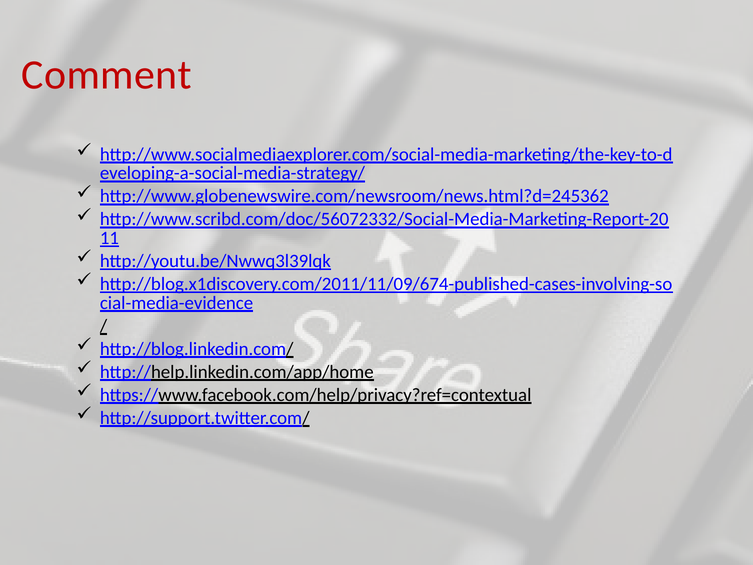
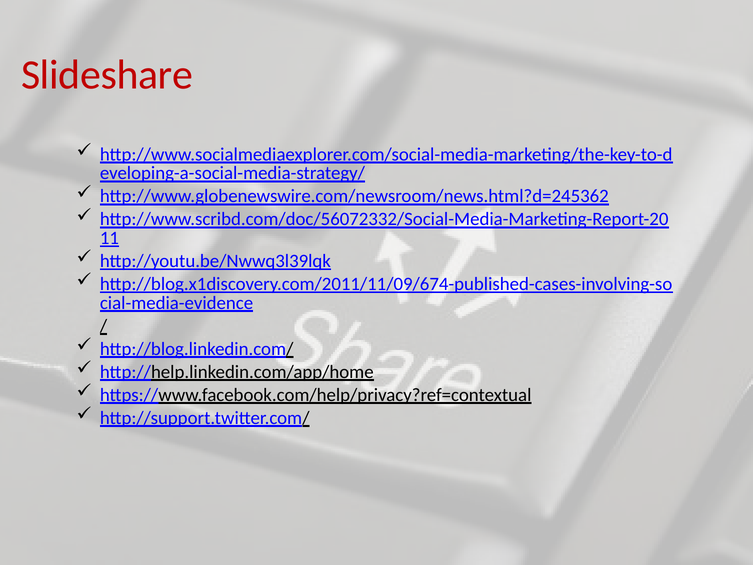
Comment: Comment -> Slideshare
